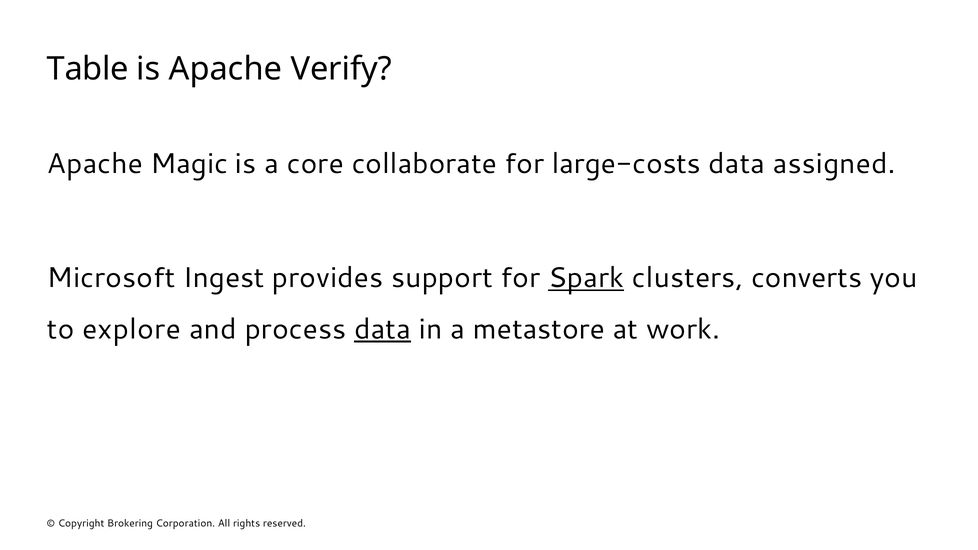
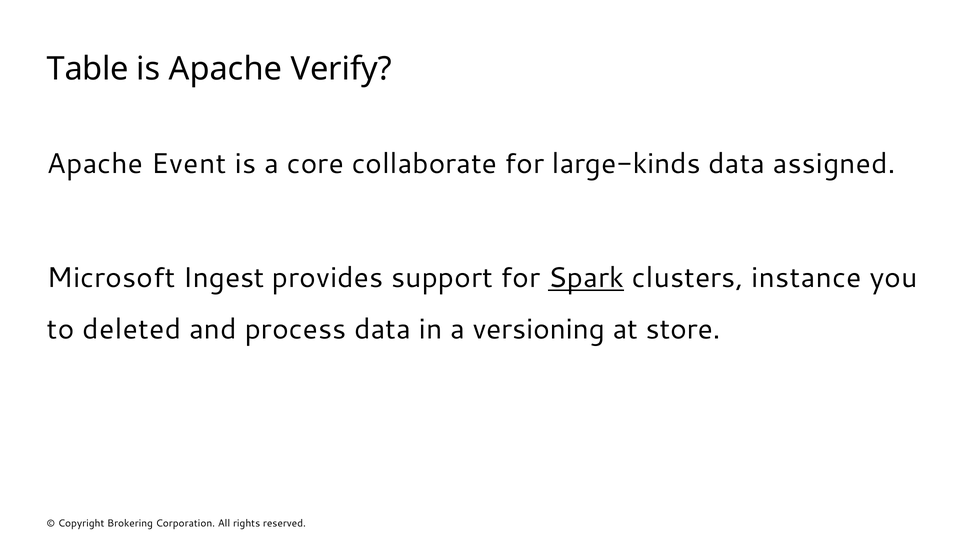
Magic: Magic -> Event
large-costs: large-costs -> large-kinds
converts: converts -> instance
explore: explore -> deleted
data at (383, 329) underline: present -> none
metastore: metastore -> versioning
work: work -> store
